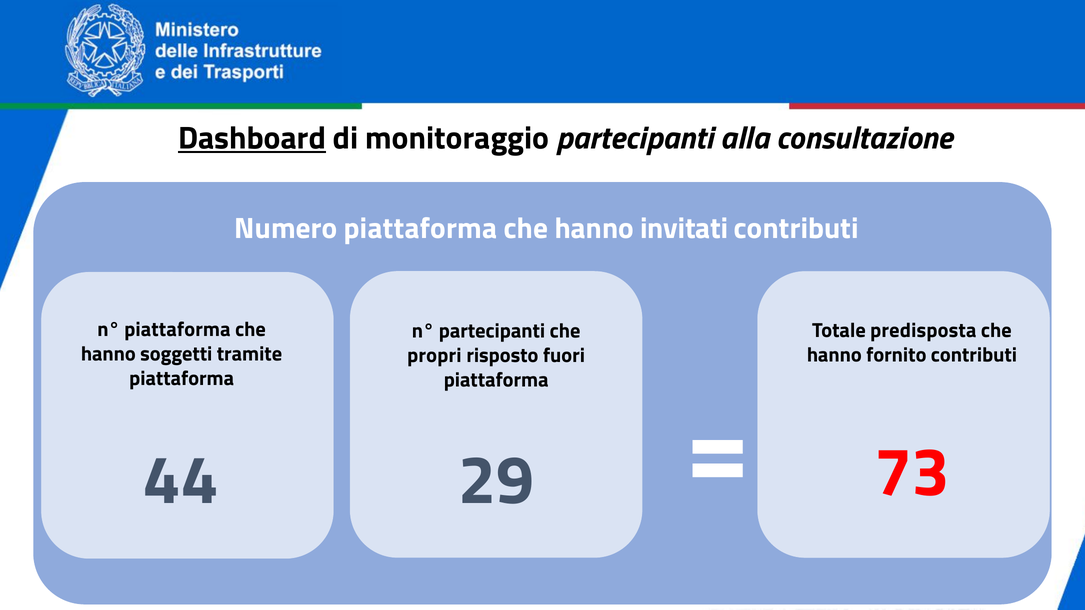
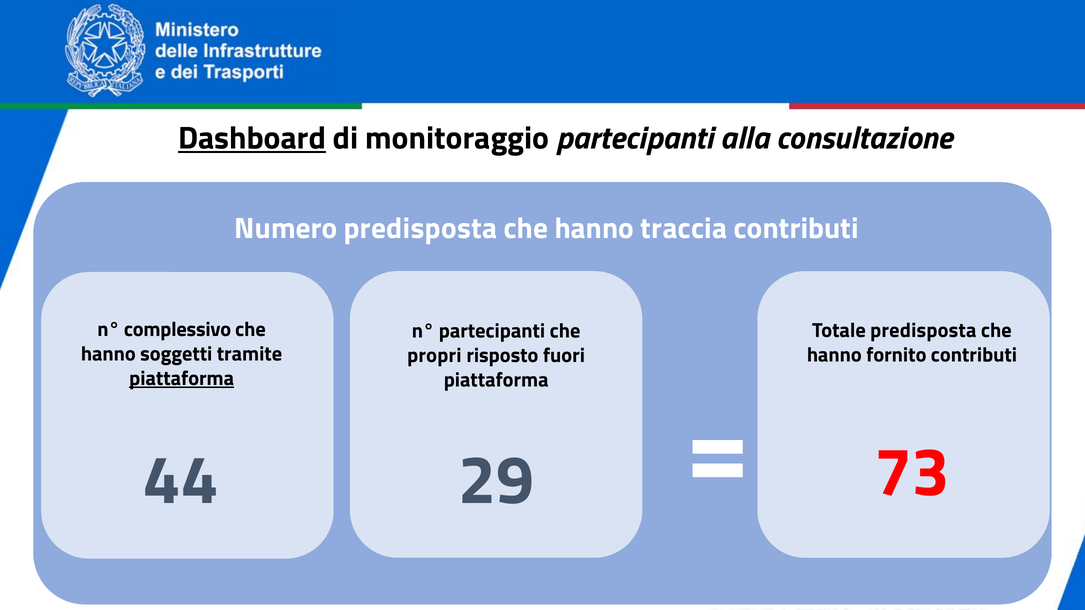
Numero piattaforma: piattaforma -> predisposta
invitati: invitati -> traccia
n° piattaforma: piattaforma -> complessivo
piattaforma at (182, 379) underline: none -> present
